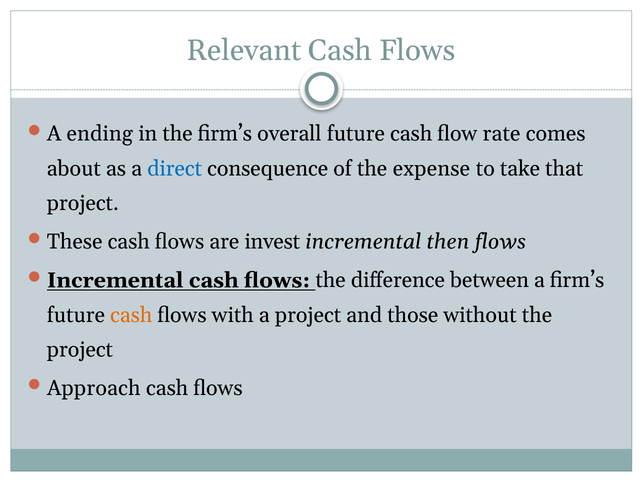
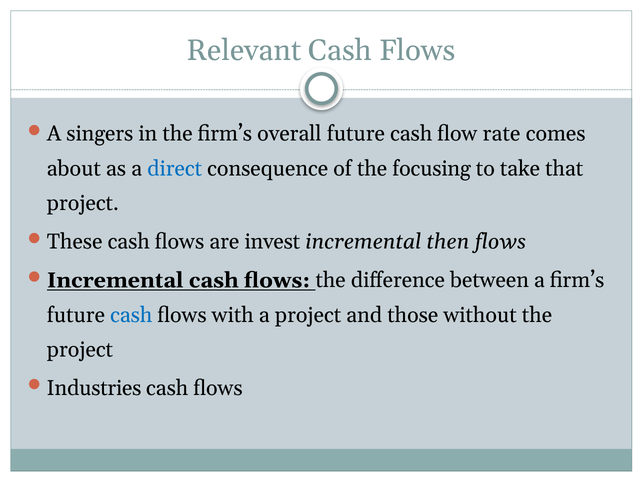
ending: ending -> singers
expense: expense -> focusing
cash at (131, 315) colour: orange -> blue
Approach: Approach -> Industries
